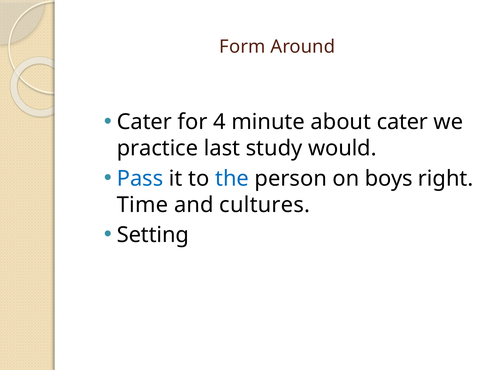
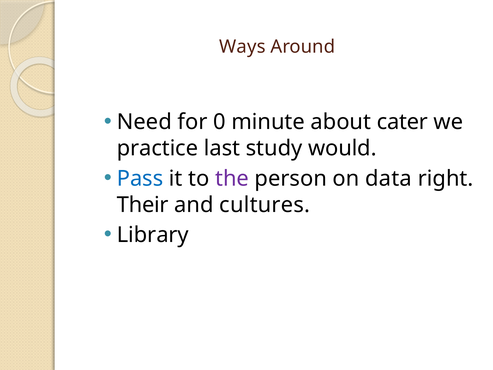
Form: Form -> Ways
Cater at (144, 122): Cater -> Need
4: 4 -> 0
the colour: blue -> purple
boys: boys -> data
Time: Time -> Their
Setting: Setting -> Library
